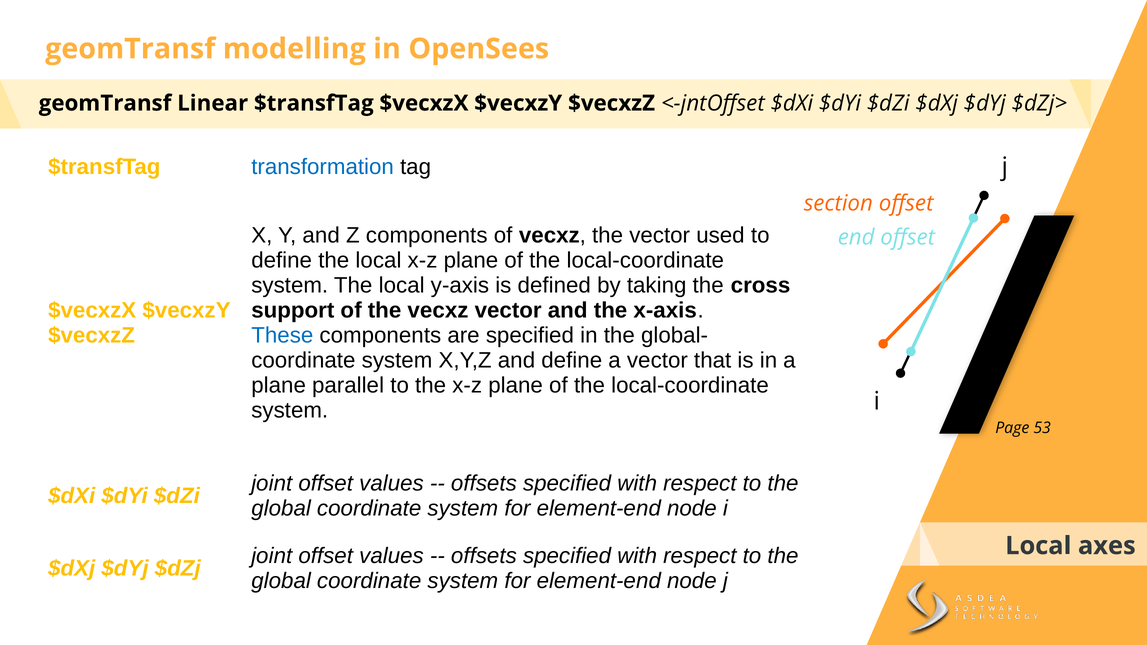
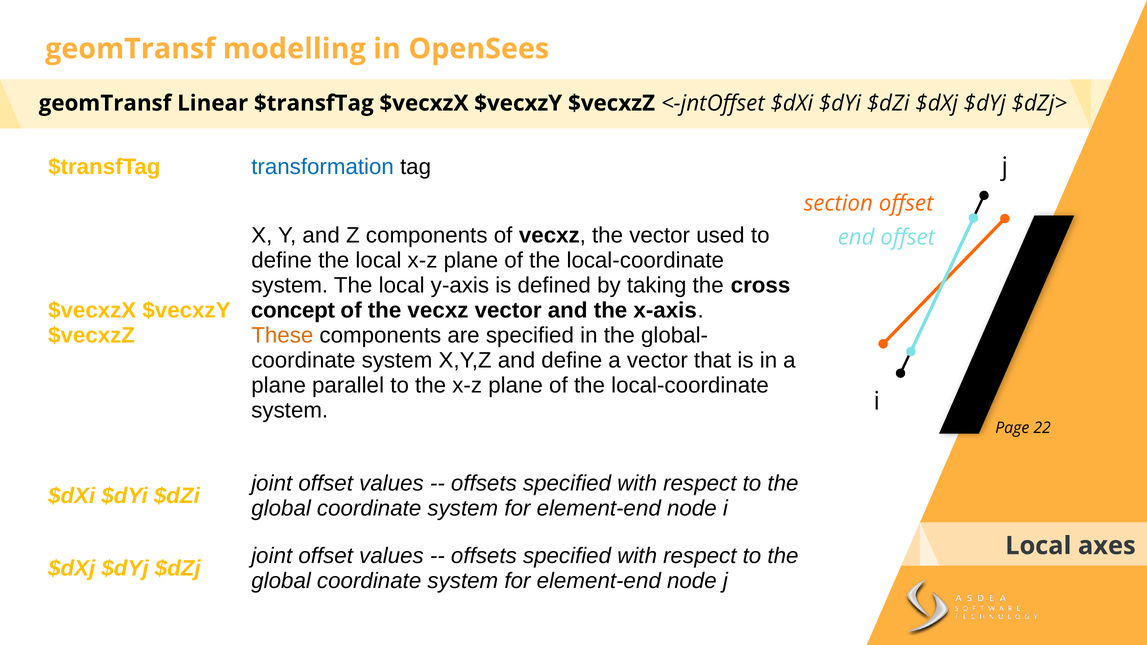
support: support -> concept
These colour: blue -> orange
53: 53 -> 22
